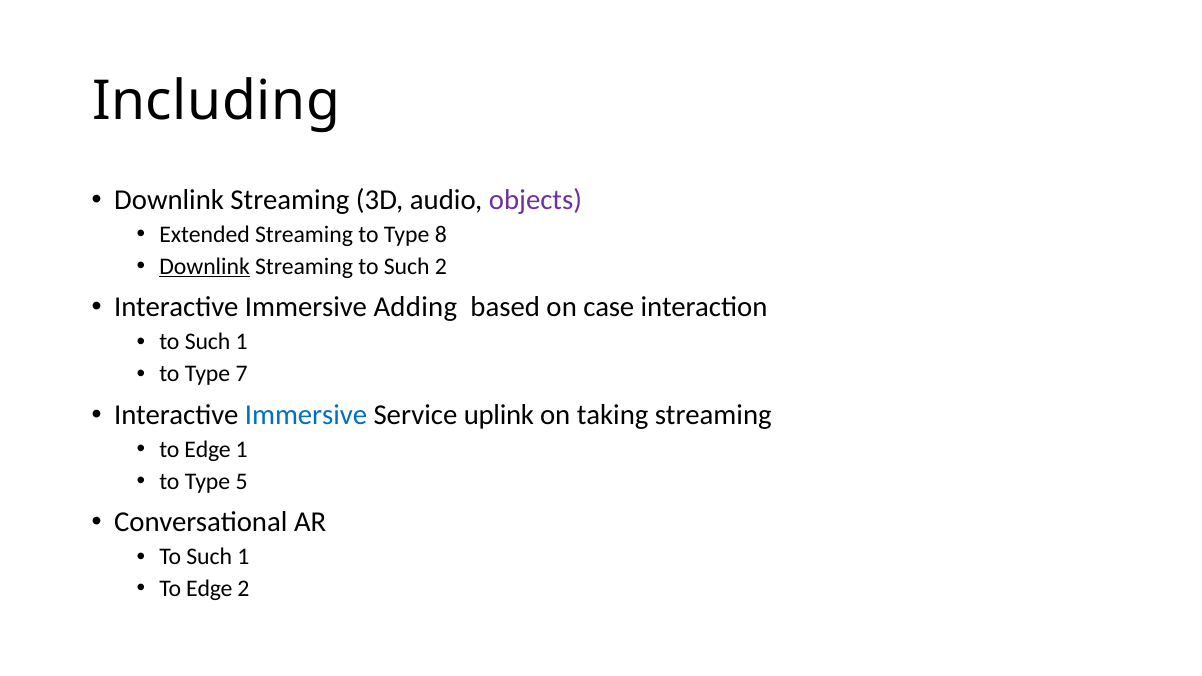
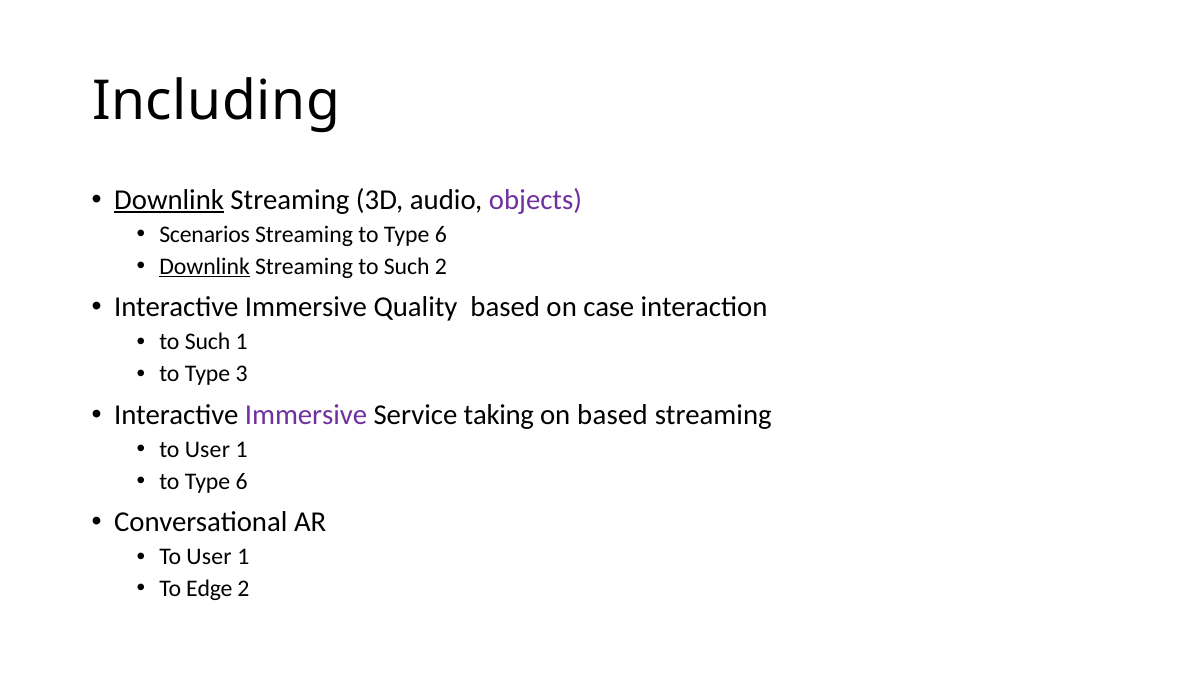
Downlink at (169, 200) underline: none -> present
Extended: Extended -> Scenarios
Streaming to Type 8: 8 -> 6
Adding: Adding -> Quality
7: 7 -> 3
Immersive at (306, 415) colour: blue -> purple
uplink: uplink -> taking
on taking: taking -> based
Edge at (208, 450): Edge -> User
5 at (242, 481): 5 -> 6
Such at (209, 557): Such -> User
